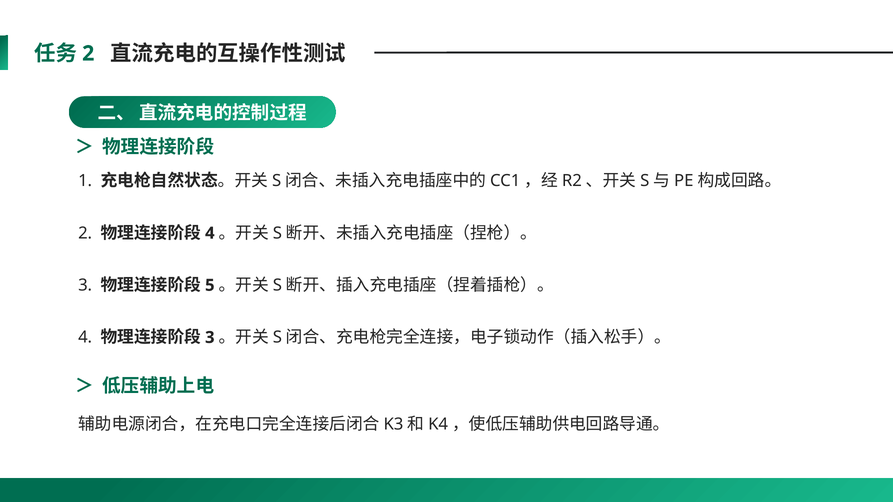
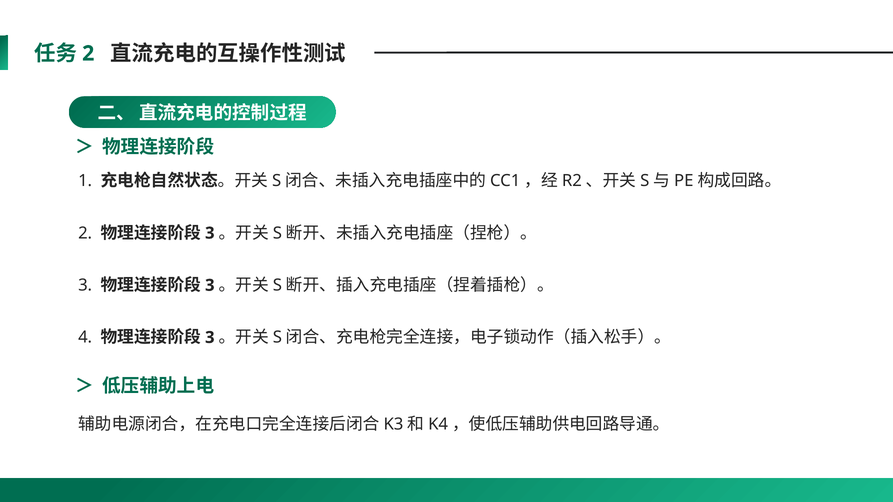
4 at (210, 233): 4 -> 3
5 at (210, 285): 5 -> 3
